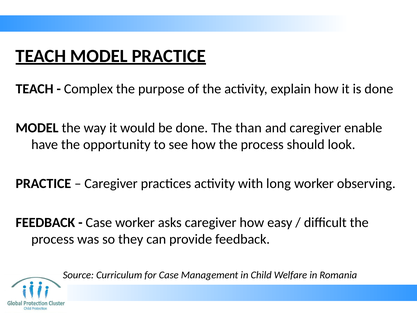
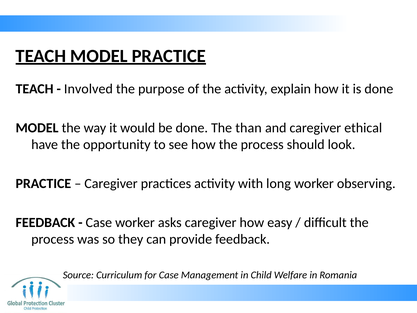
Complex: Complex -> Involved
enable: enable -> ethical
